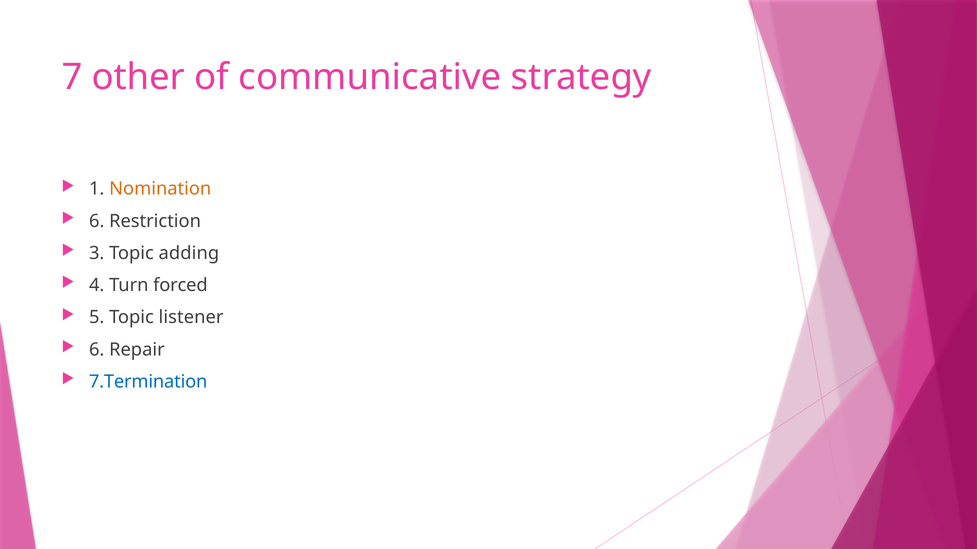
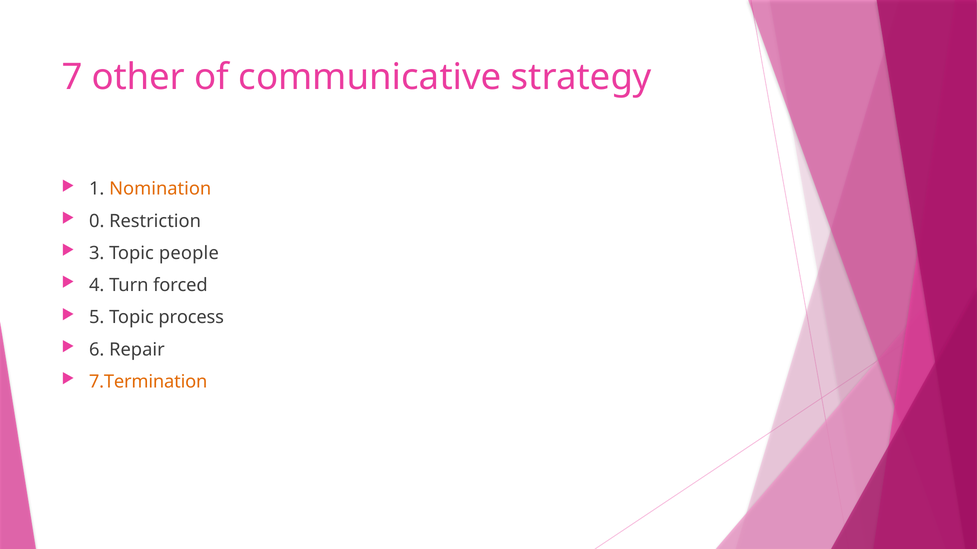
6 at (97, 221): 6 -> 0
adding: adding -> people
listener: listener -> process
7.Termination colour: blue -> orange
